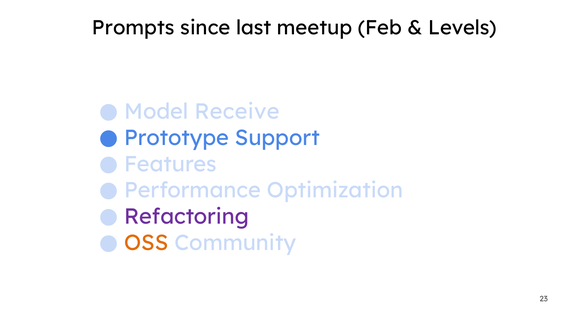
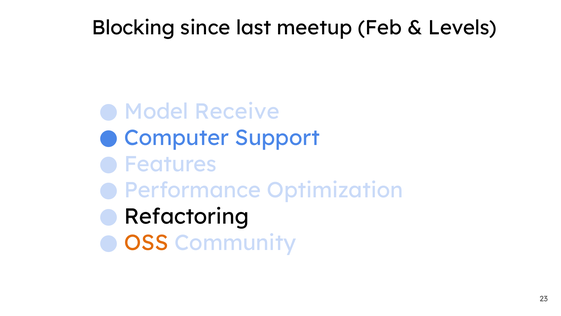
Prompts: Prompts -> Blocking
Prototype: Prototype -> Computer
Refactoring colour: purple -> black
